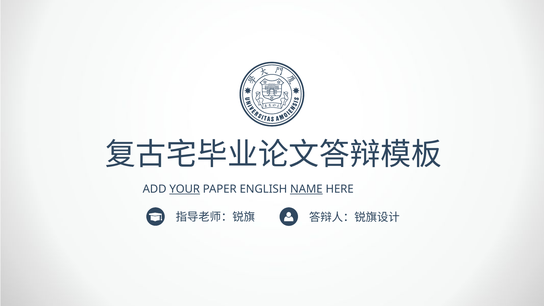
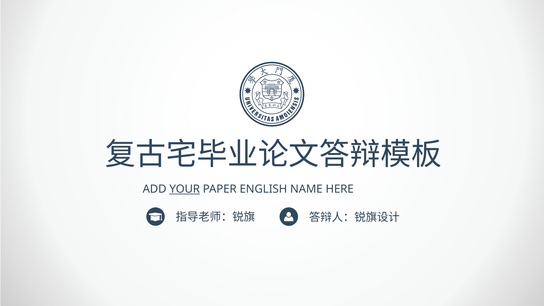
NAME underline: present -> none
